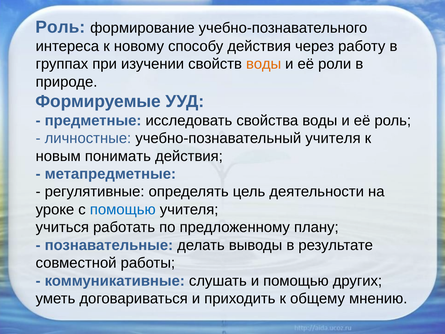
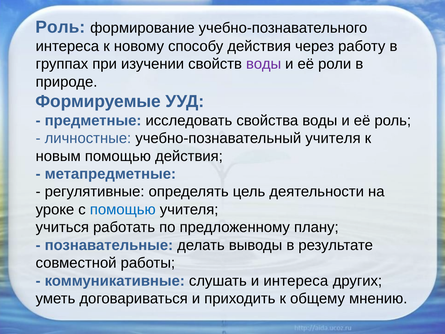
воды at (264, 64) colour: orange -> purple
новым понимать: понимать -> помощью
и помощью: помощью -> интереса
